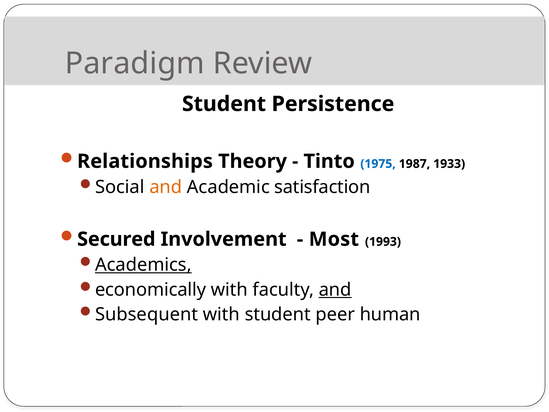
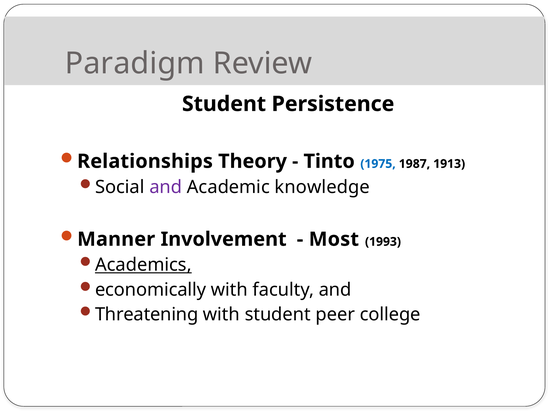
1933: 1933 -> 1913
and at (166, 187) colour: orange -> purple
satisfaction: satisfaction -> knowledge
Secured: Secured -> Manner
and at (335, 289) underline: present -> none
Subsequent: Subsequent -> Threatening
human: human -> college
